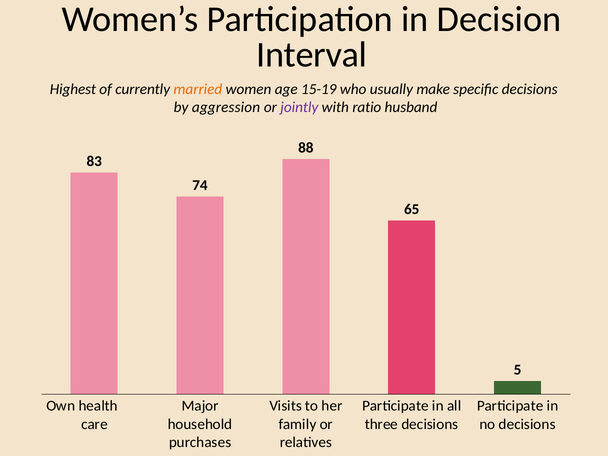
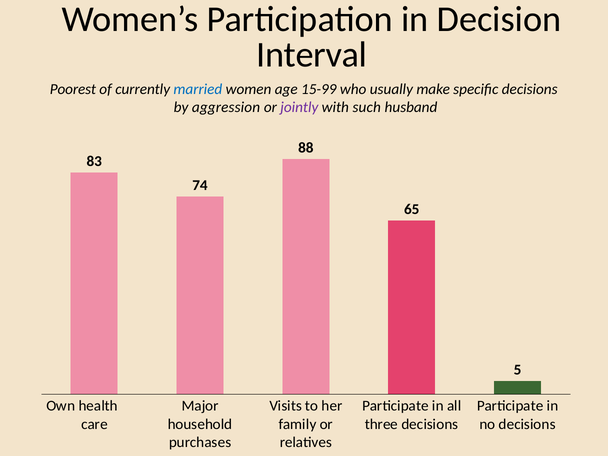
Highest: Highest -> Poorest
married colour: orange -> blue
15-19: 15-19 -> 15-99
ratio: ratio -> such
